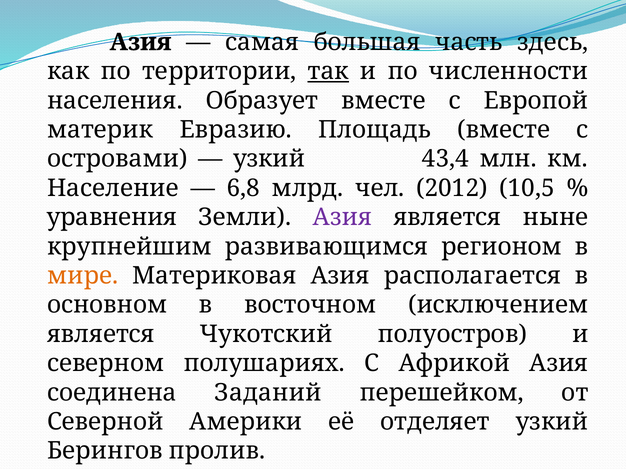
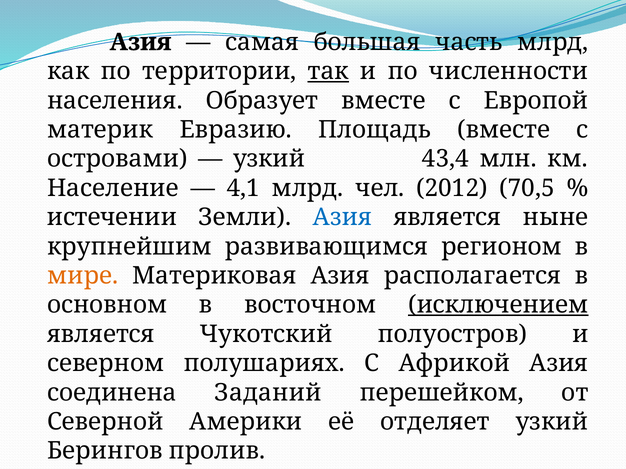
часть здесь: здесь -> млрд
6,8: 6,8 -> 4,1
10,5: 10,5 -> 70,5
уравнения: уравнения -> истечении
Азия at (342, 218) colour: purple -> blue
исключением underline: none -> present
